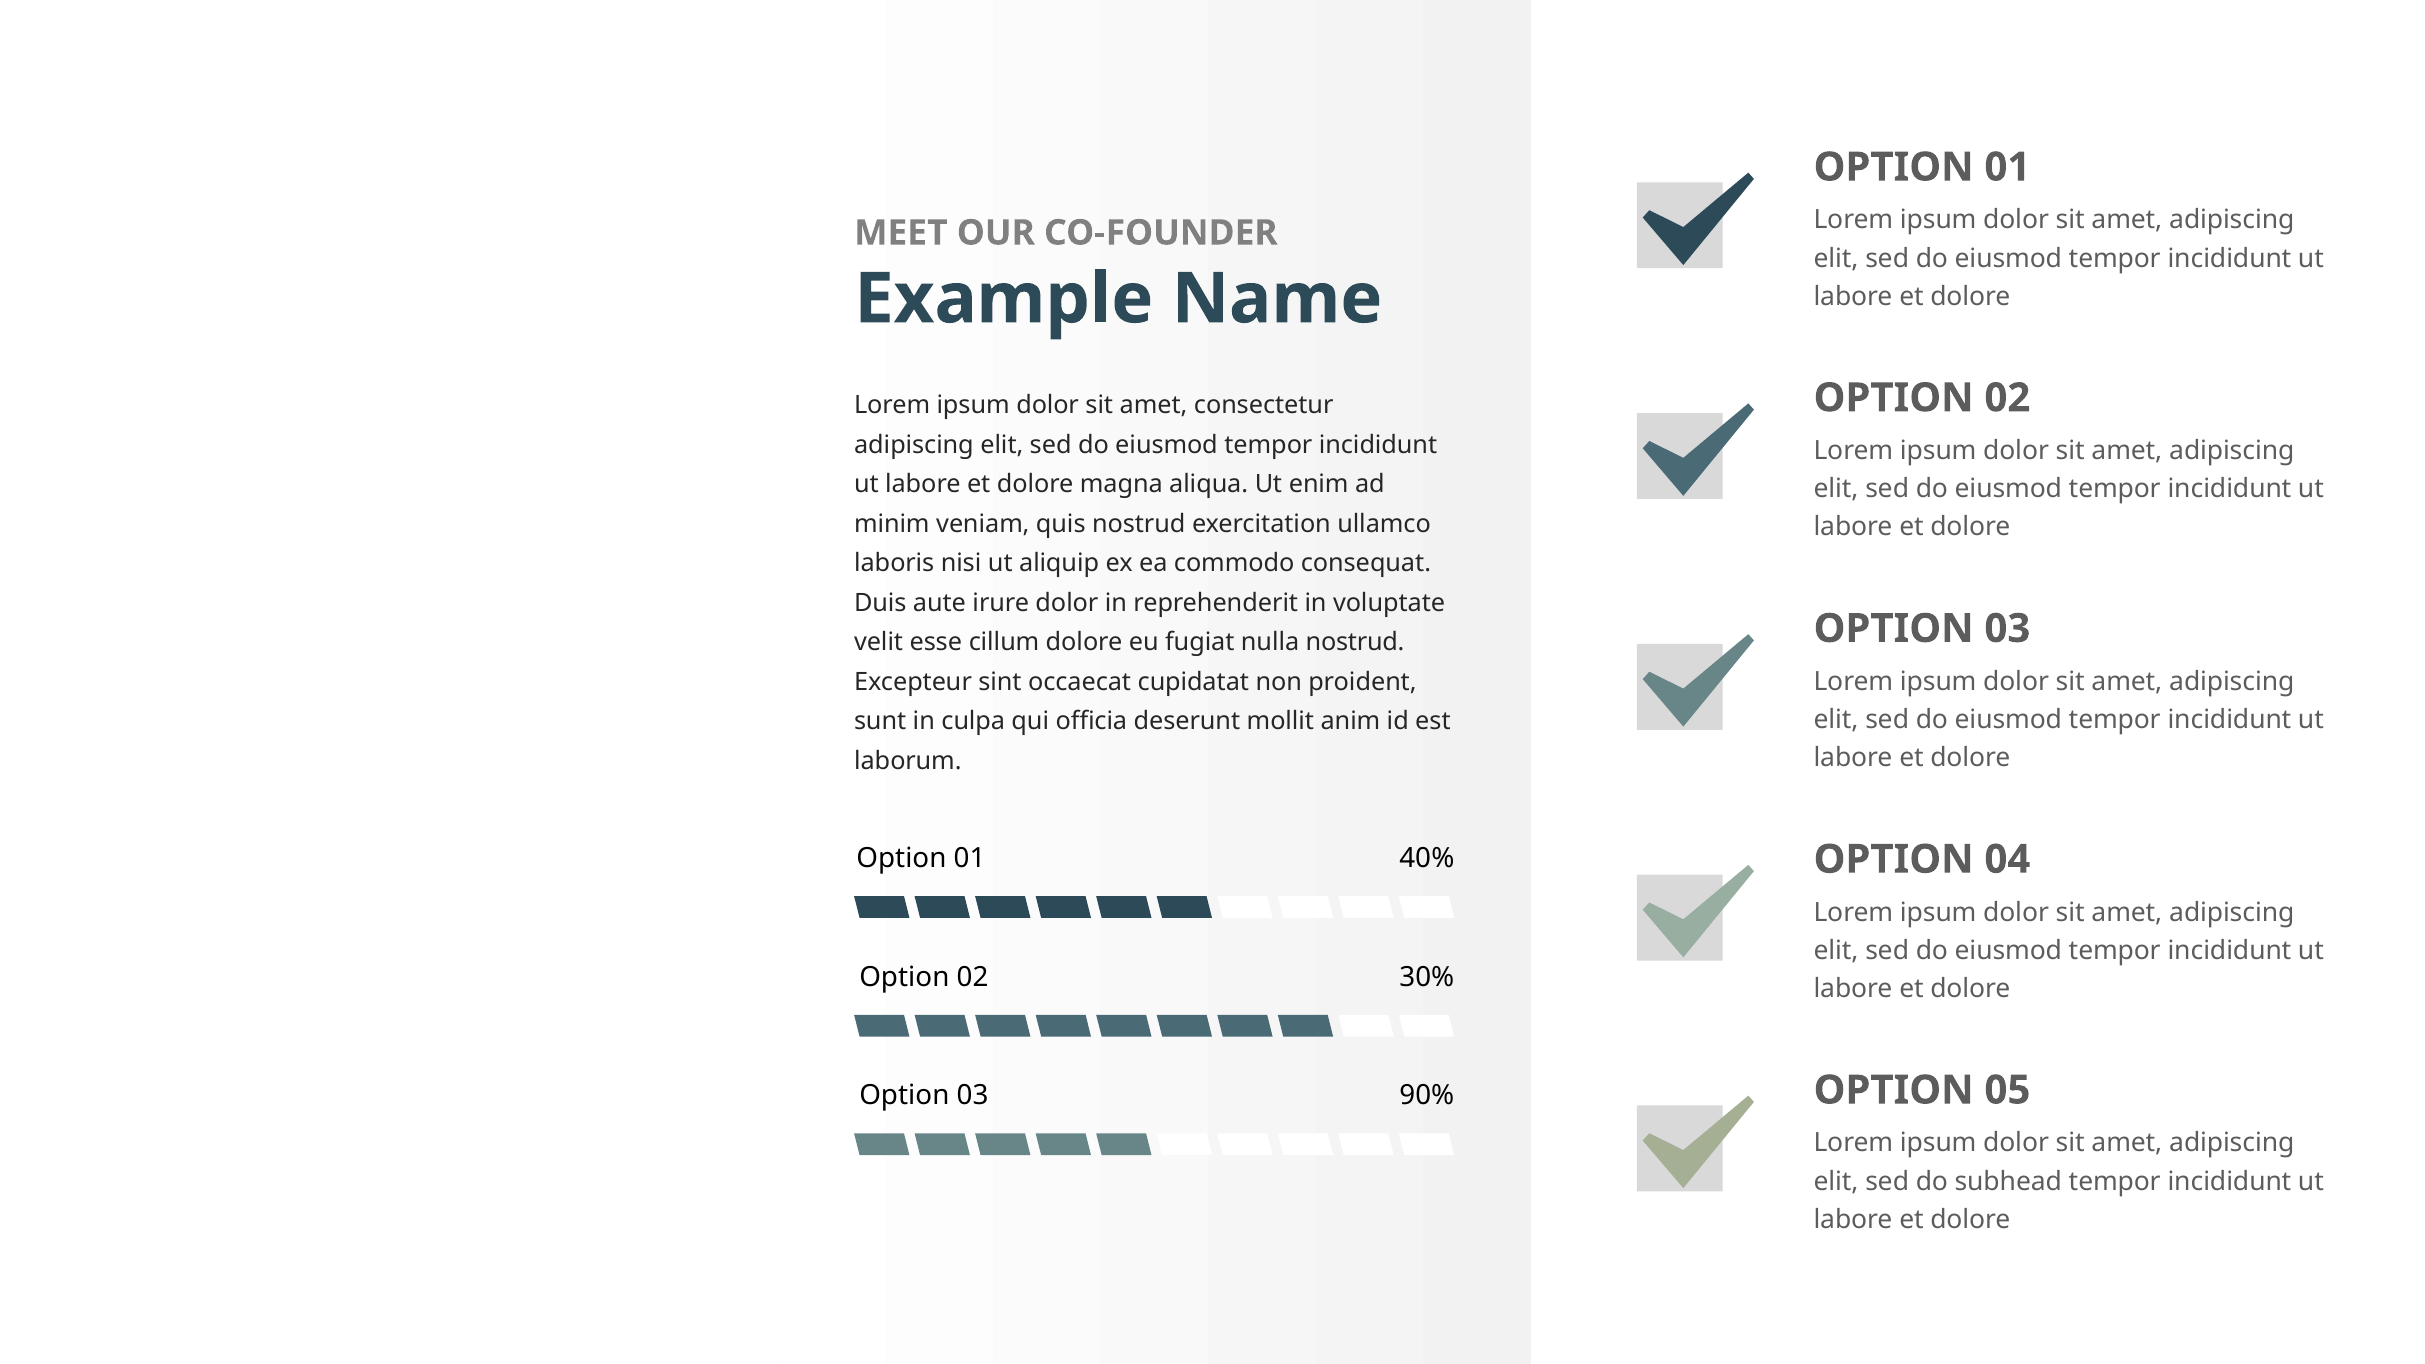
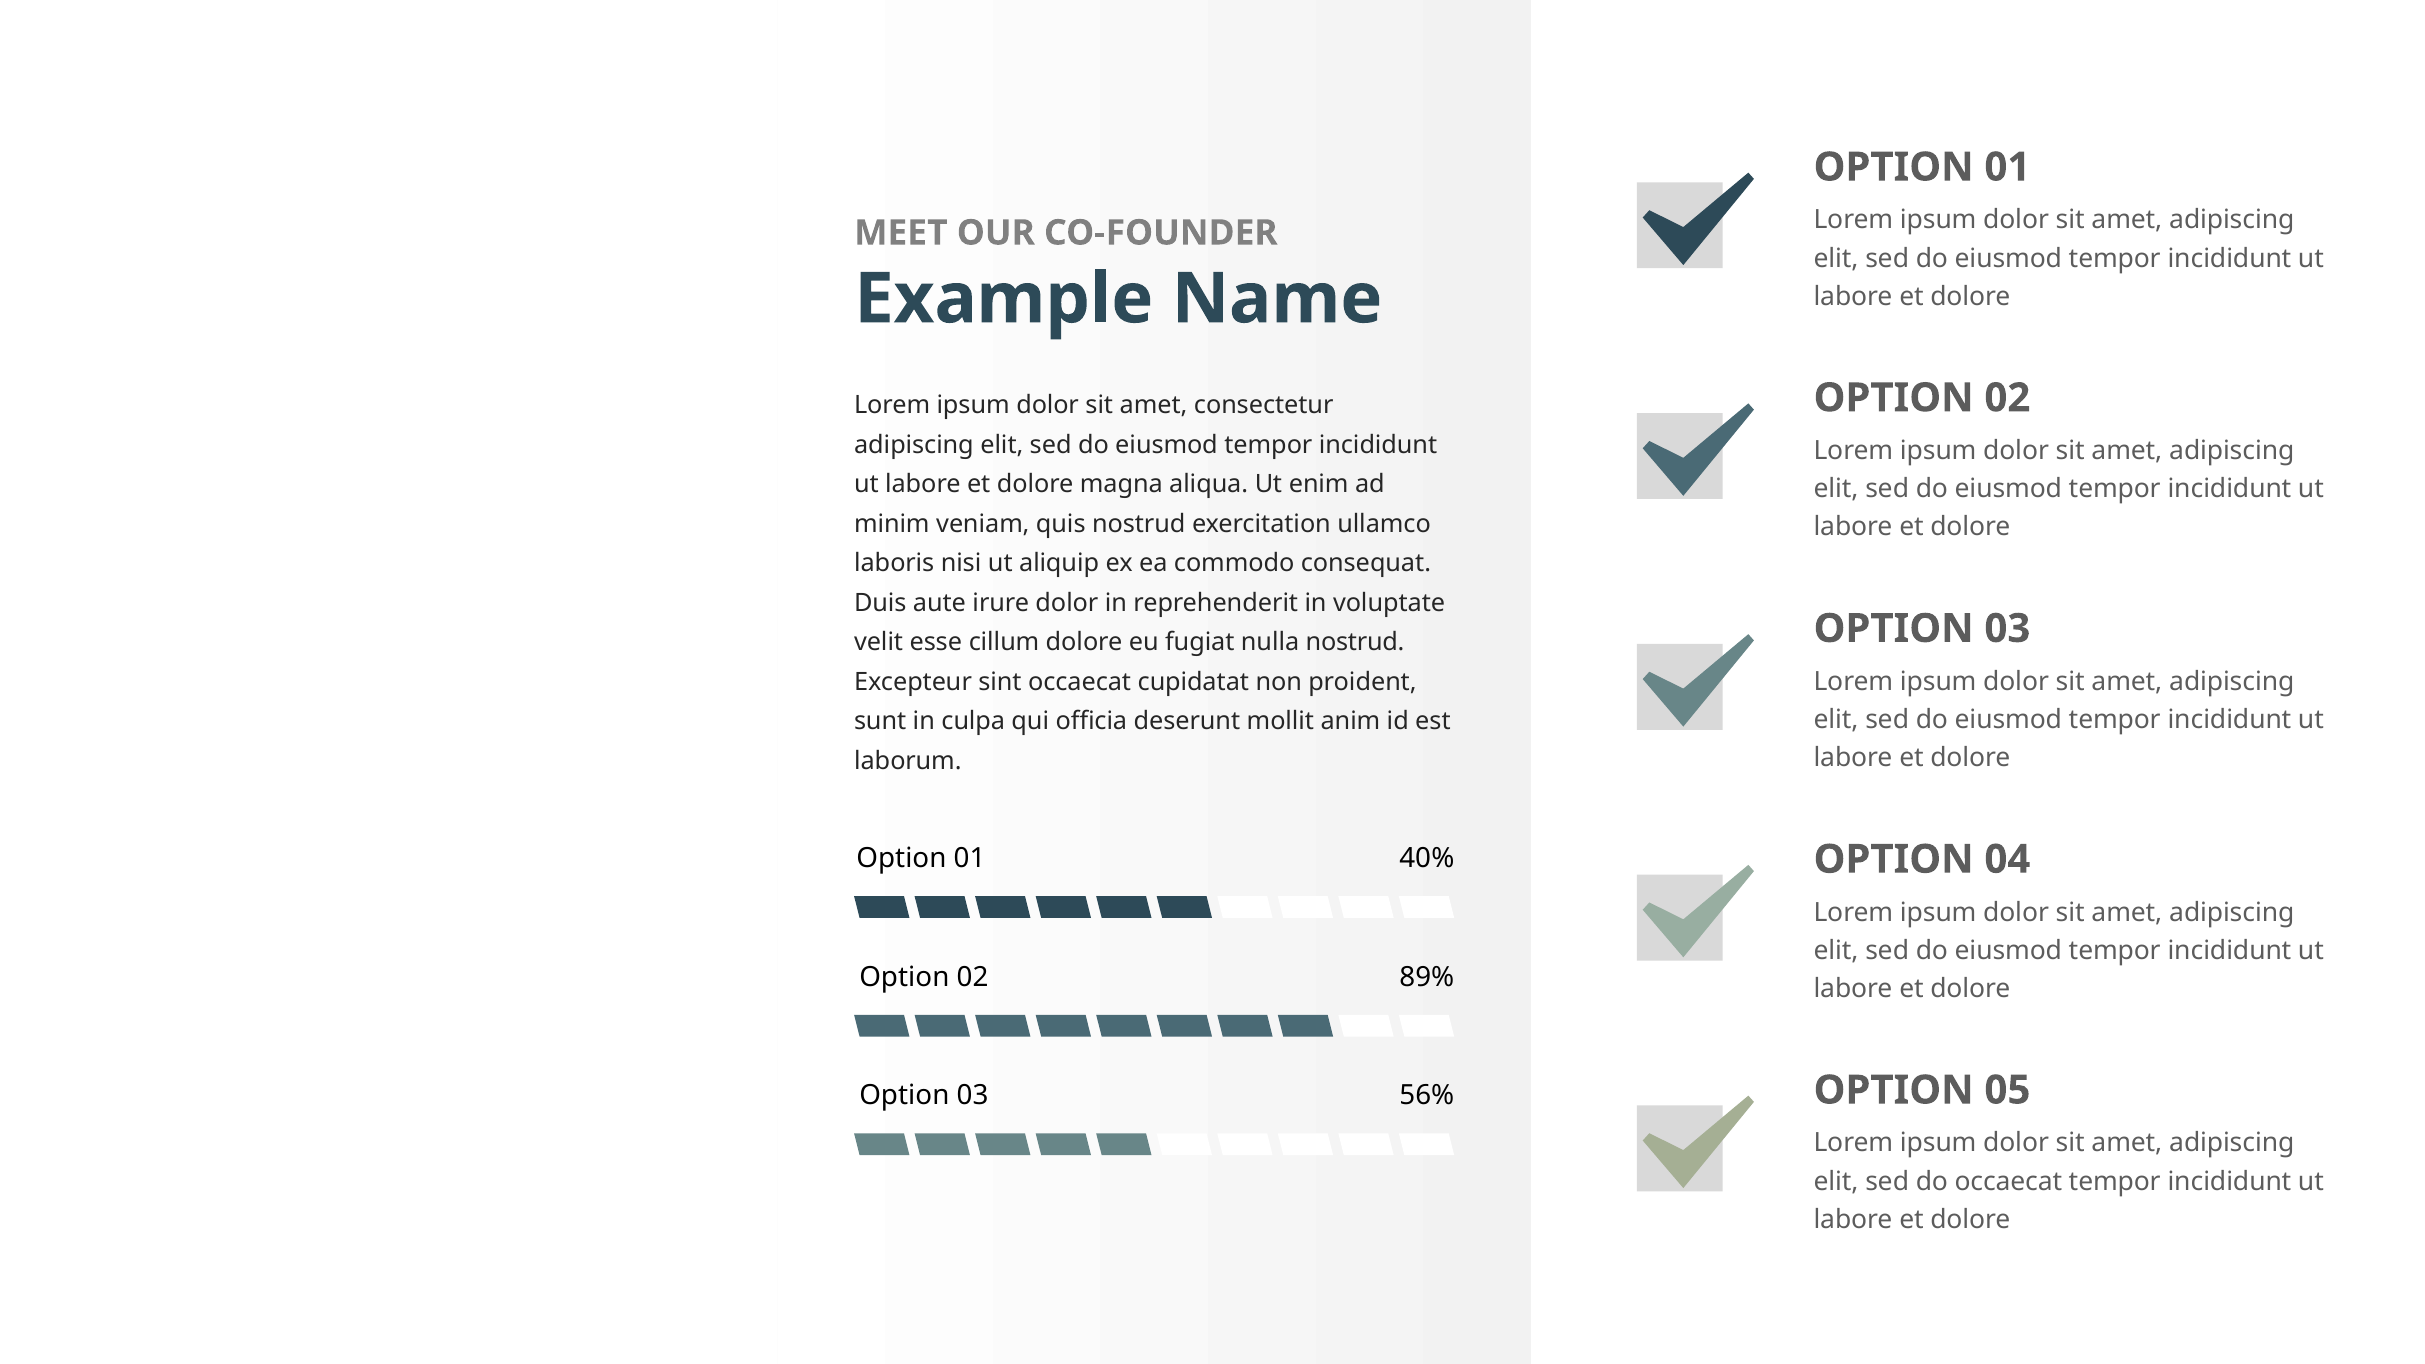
30%: 30% -> 89%
90%: 90% -> 56%
do subhead: subhead -> occaecat
